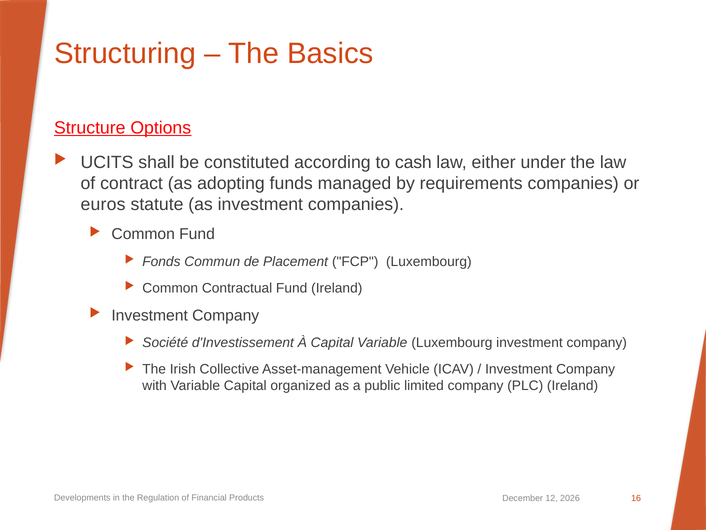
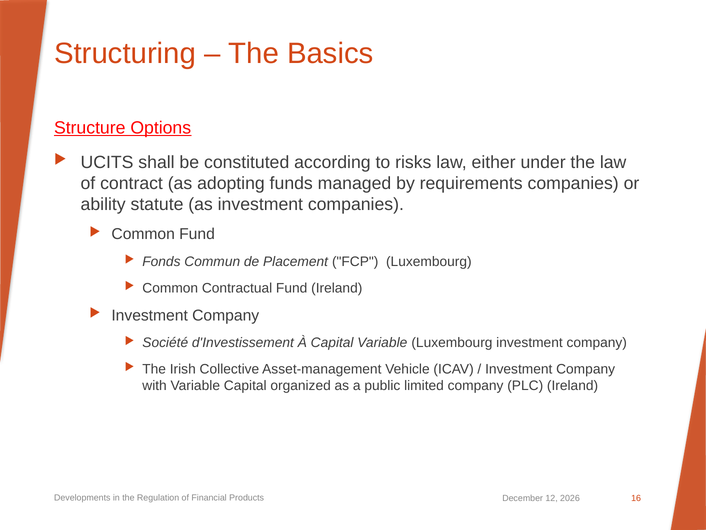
cash: cash -> risks
euros: euros -> ability
